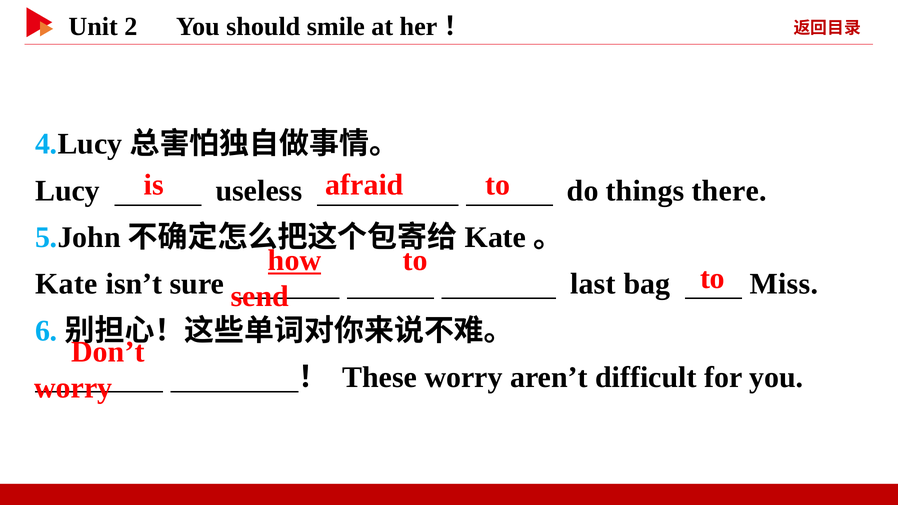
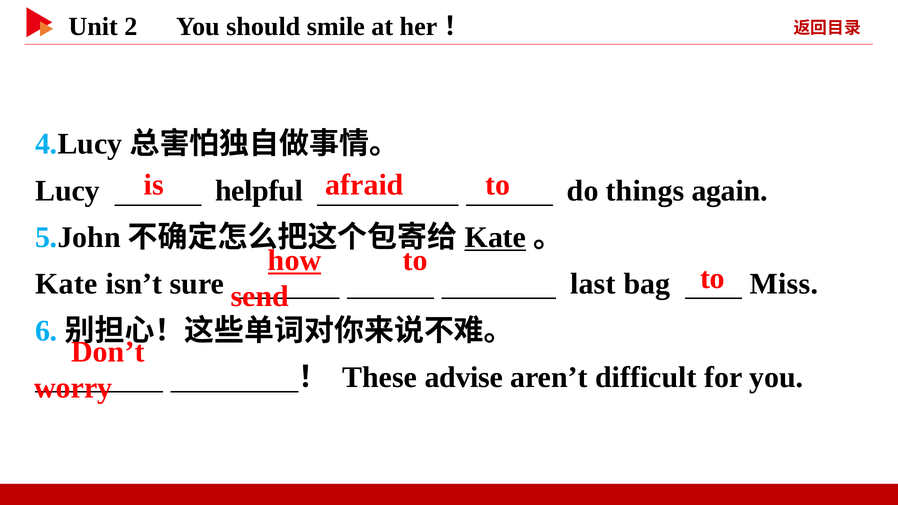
useless: useless -> helpful
there: there -> again
Kate at (495, 237) underline: none -> present
These worry: worry -> advise
